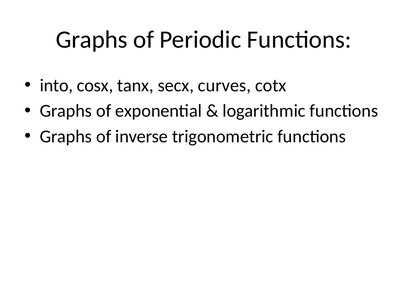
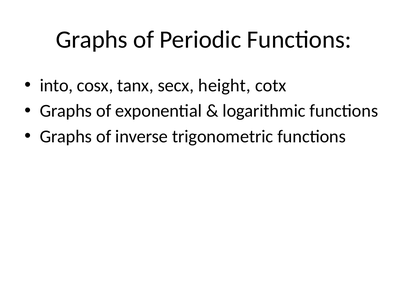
curves: curves -> height
